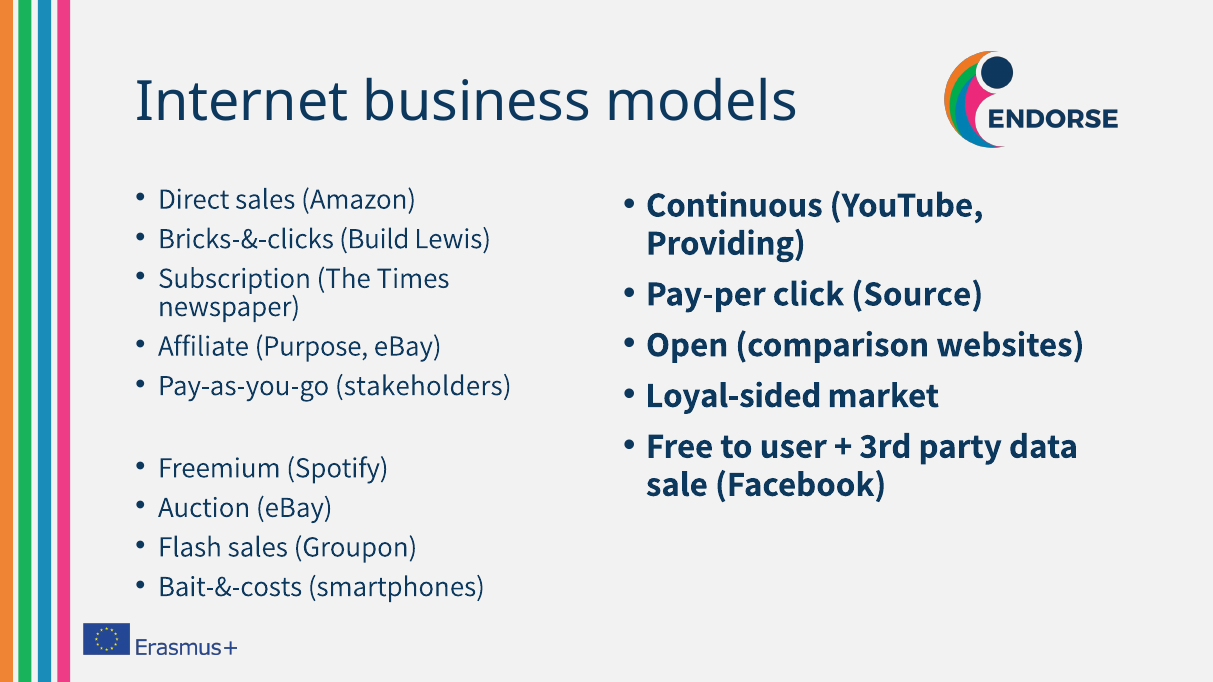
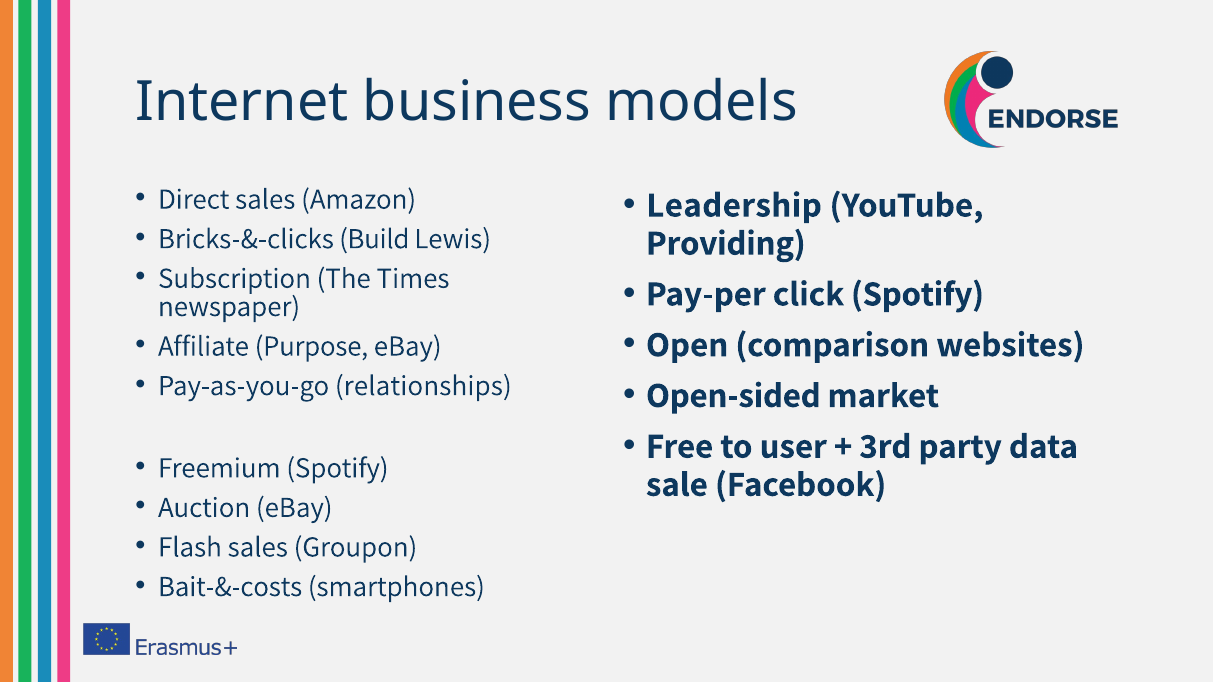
Continuous: Continuous -> Leadership
click Source: Source -> Spotify
stakeholders: stakeholders -> relationships
Loyal-sided: Loyal-sided -> Open-sided
